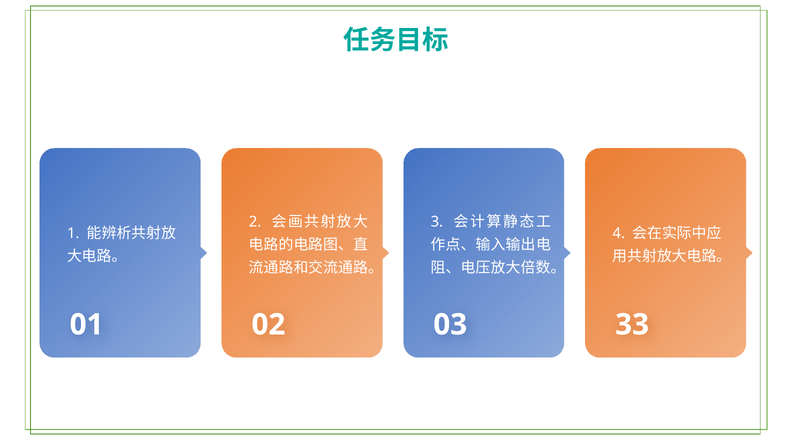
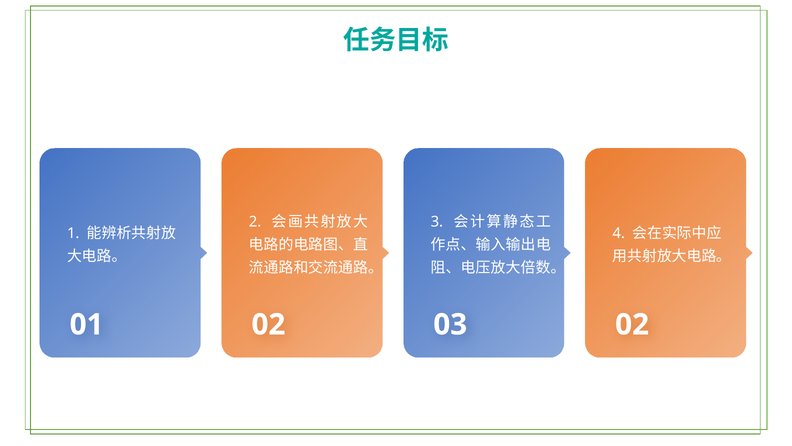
01 33: 33 -> 02
